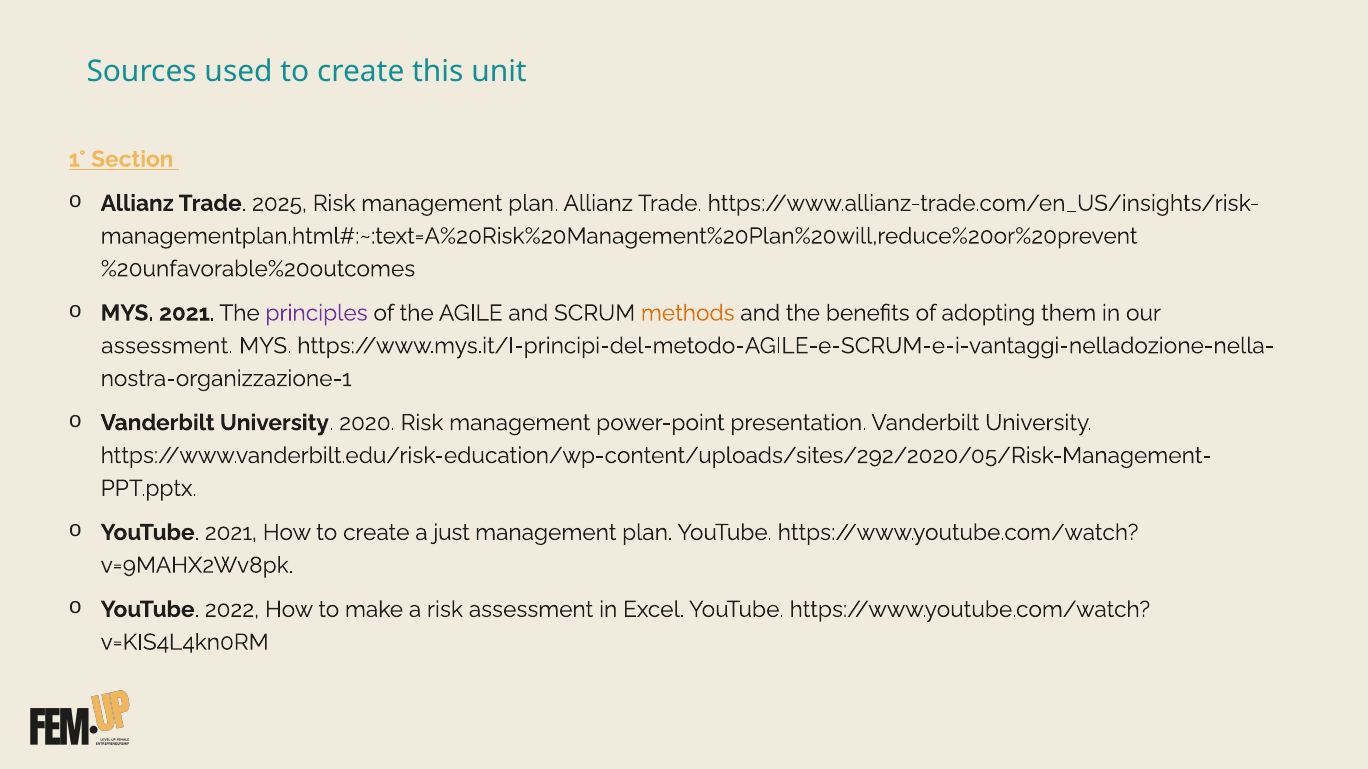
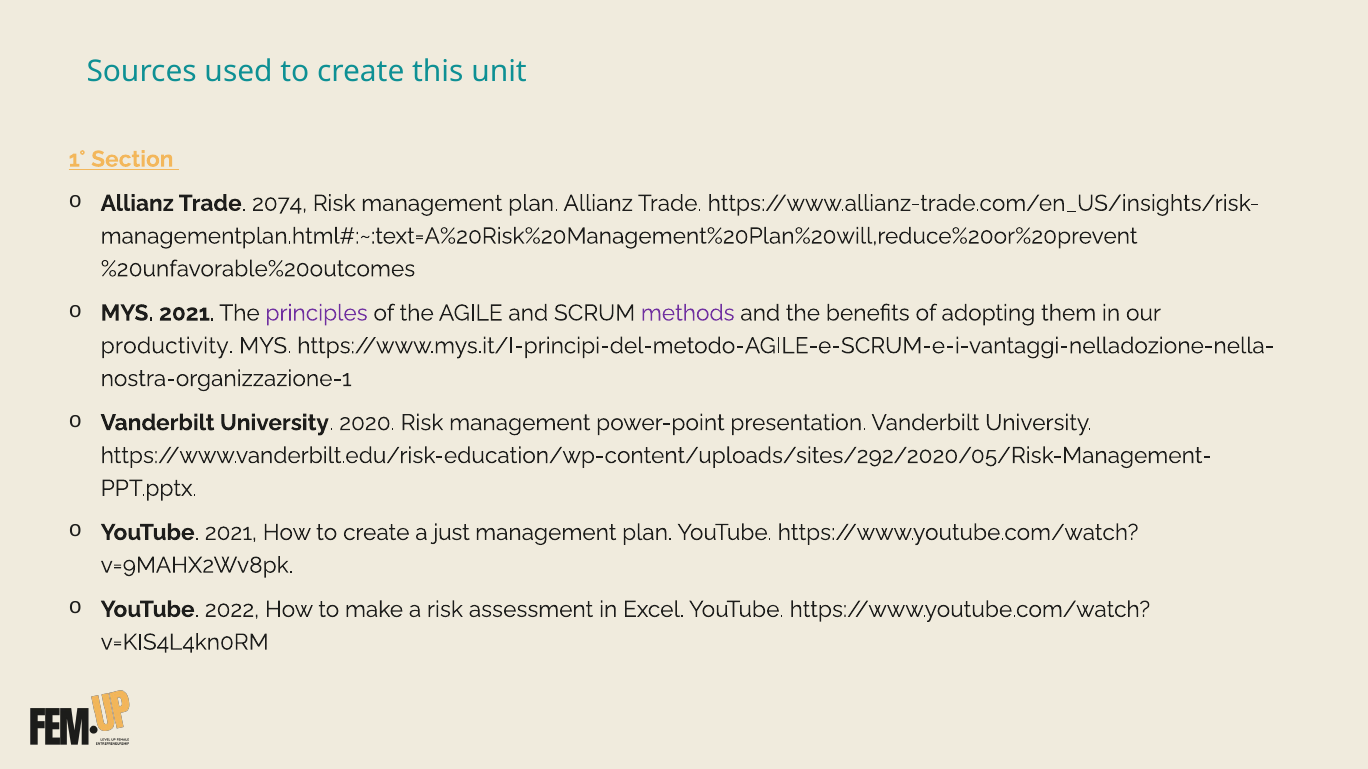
2025: 2025 -> 2074
methods colour: orange -> purple
assessment at (167, 346): assessment -> productivity
